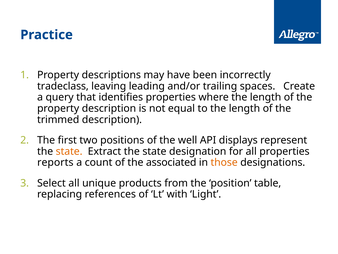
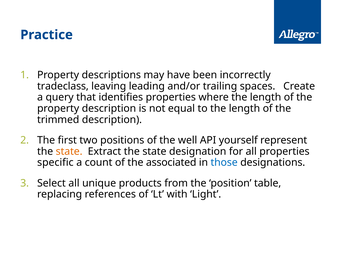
displays: displays -> yourself
reports: reports -> specific
those colour: orange -> blue
